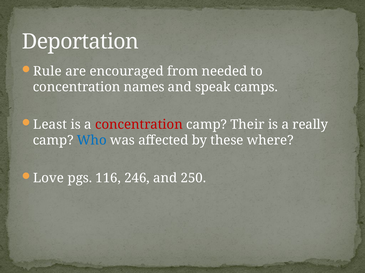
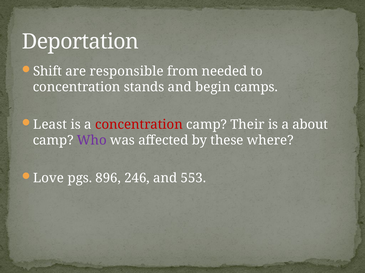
Rule: Rule -> Shift
encouraged: encouraged -> responsible
names: names -> stands
speak: speak -> begin
really: really -> about
Who colour: blue -> purple
116: 116 -> 896
250: 250 -> 553
